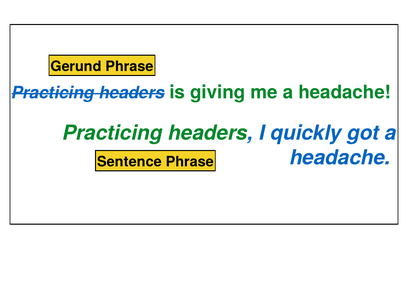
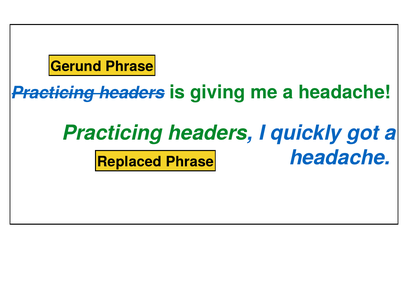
Sentence: Sentence -> Replaced
